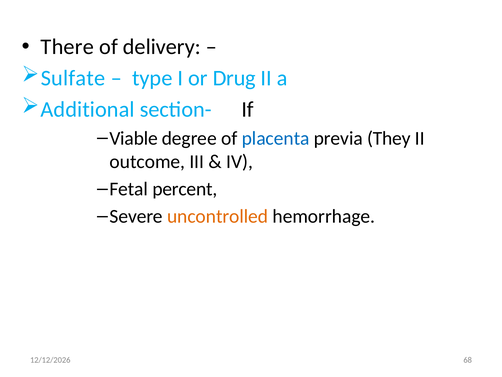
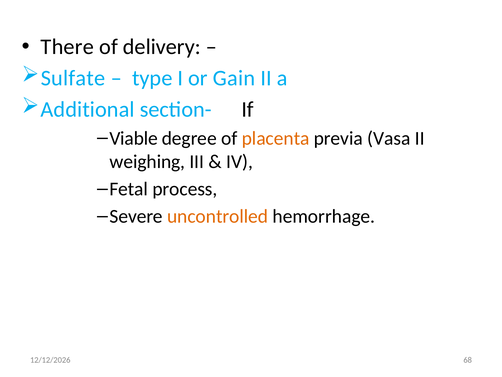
Drug: Drug -> Gain
placenta colour: blue -> orange
They: They -> Vasa
outcome: outcome -> weighing
percent: percent -> process
